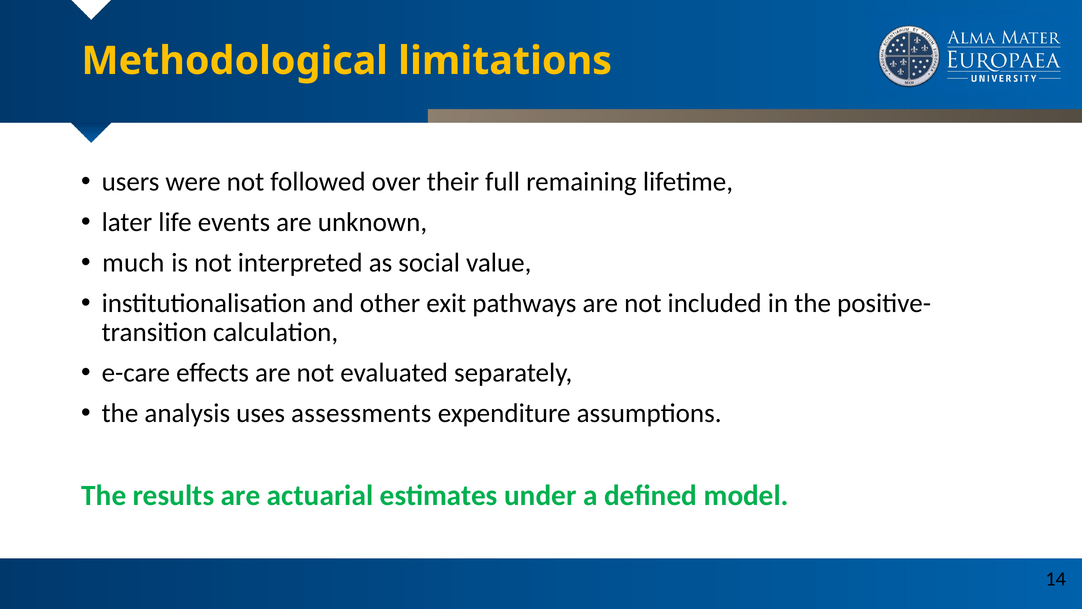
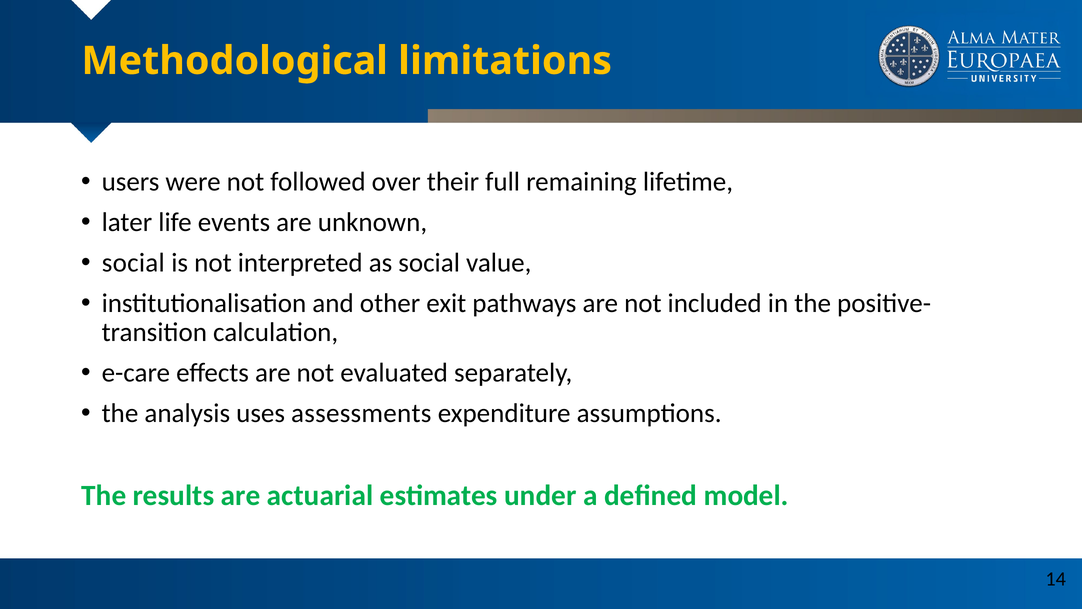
much at (133, 263): much -> social
